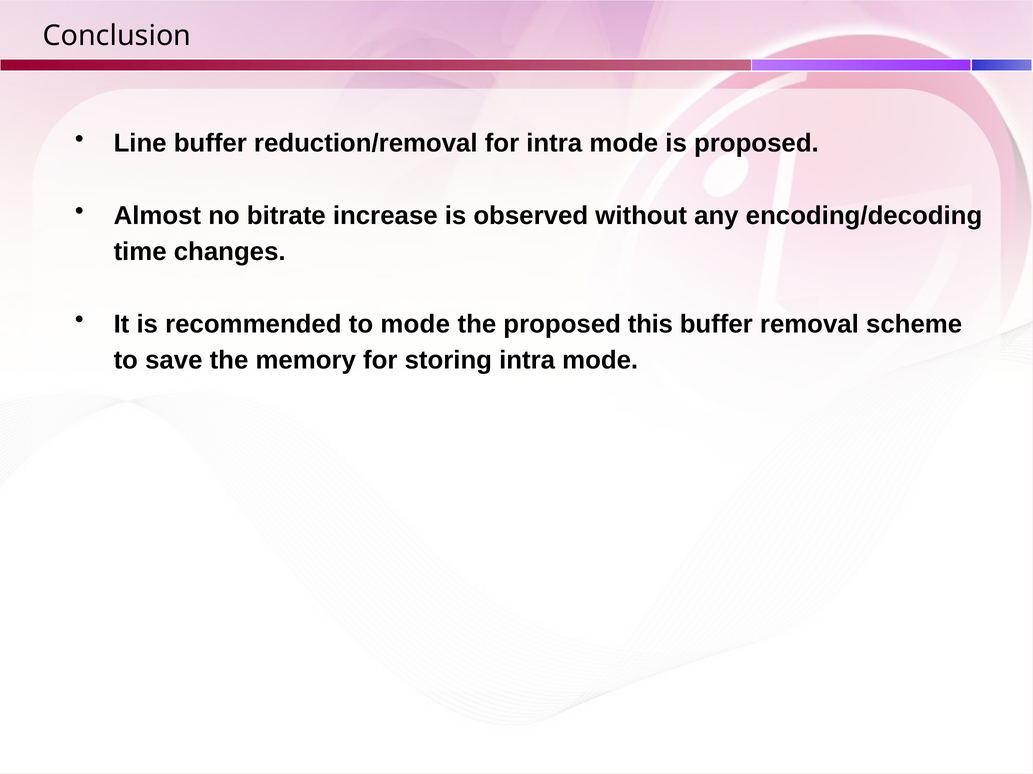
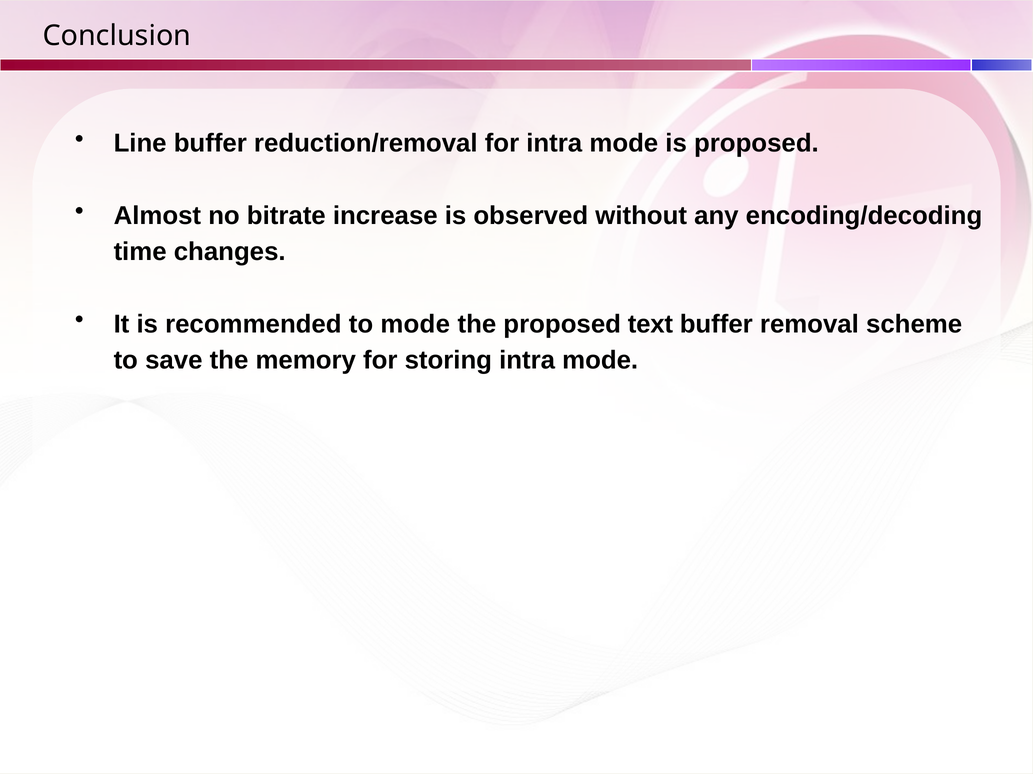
this: this -> text
